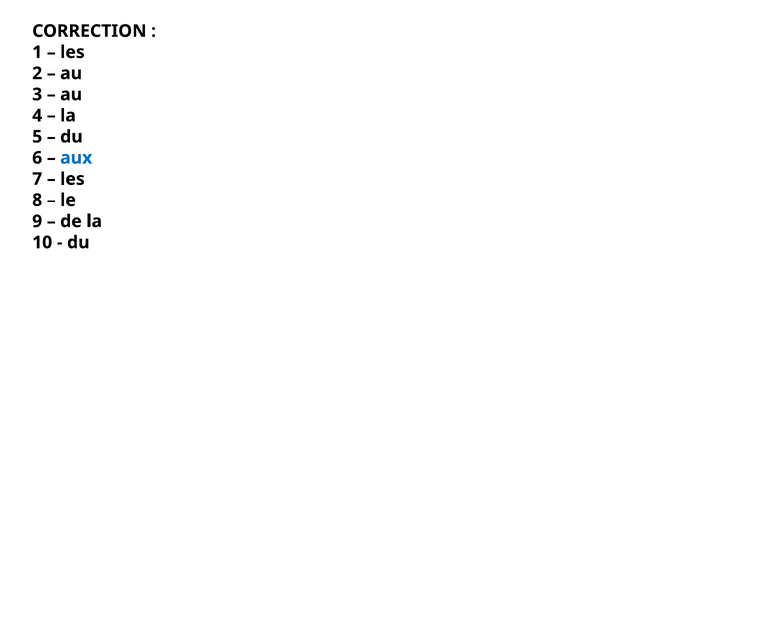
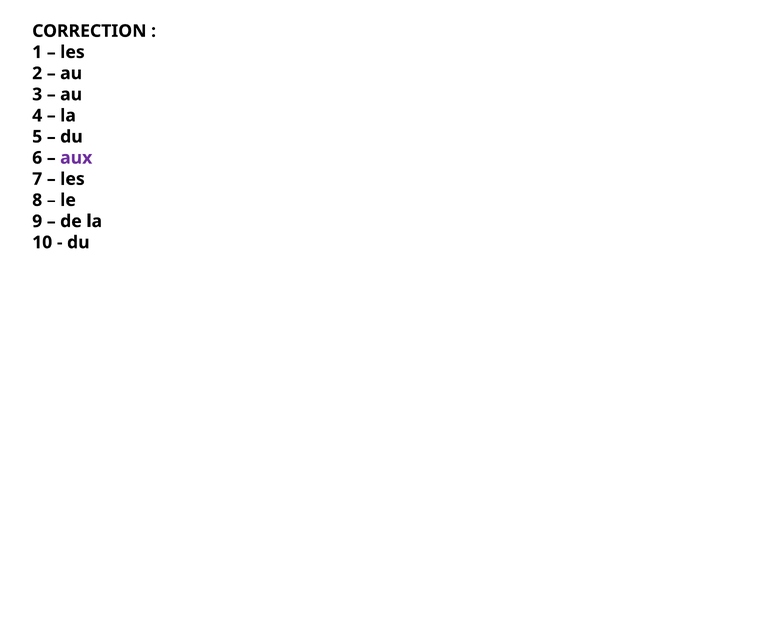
aux colour: blue -> purple
